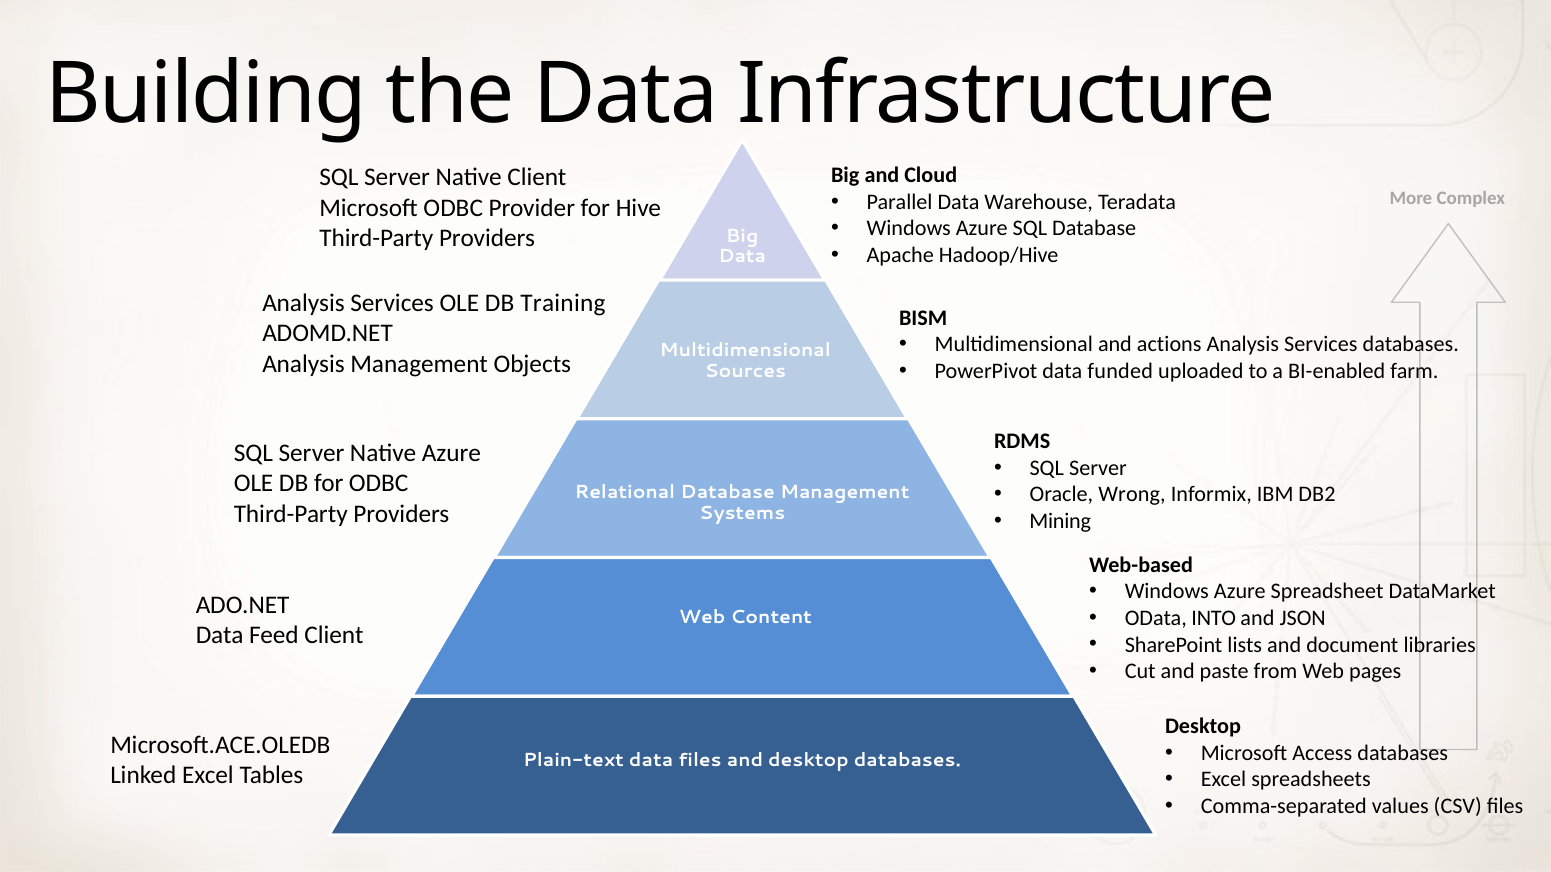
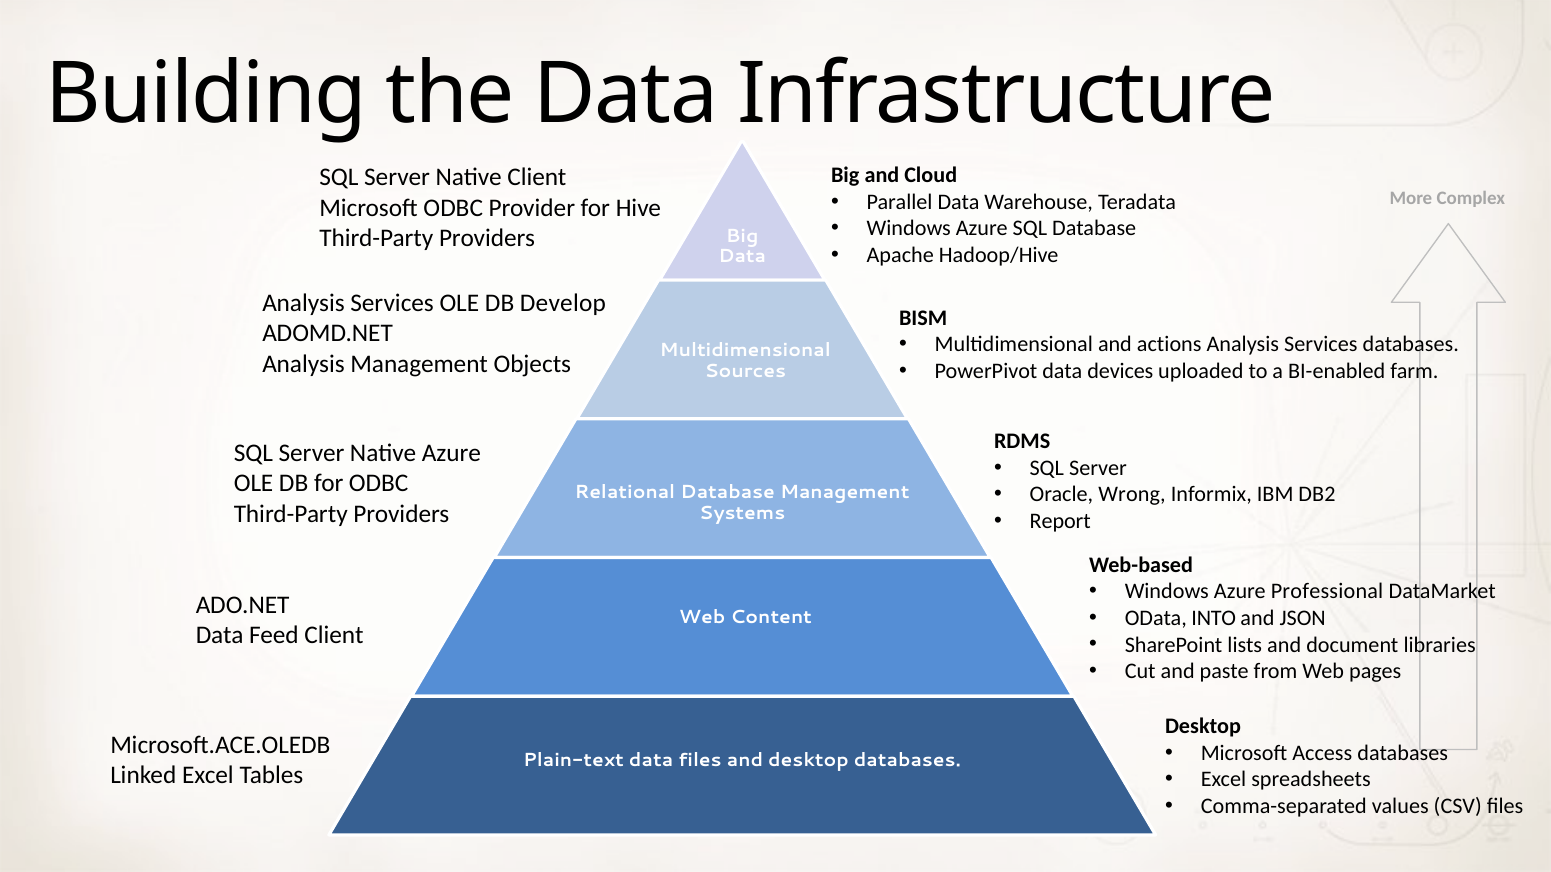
Training: Training -> Develop
funded: funded -> devices
Mining: Mining -> Report
Spreadsheet: Spreadsheet -> Professional
